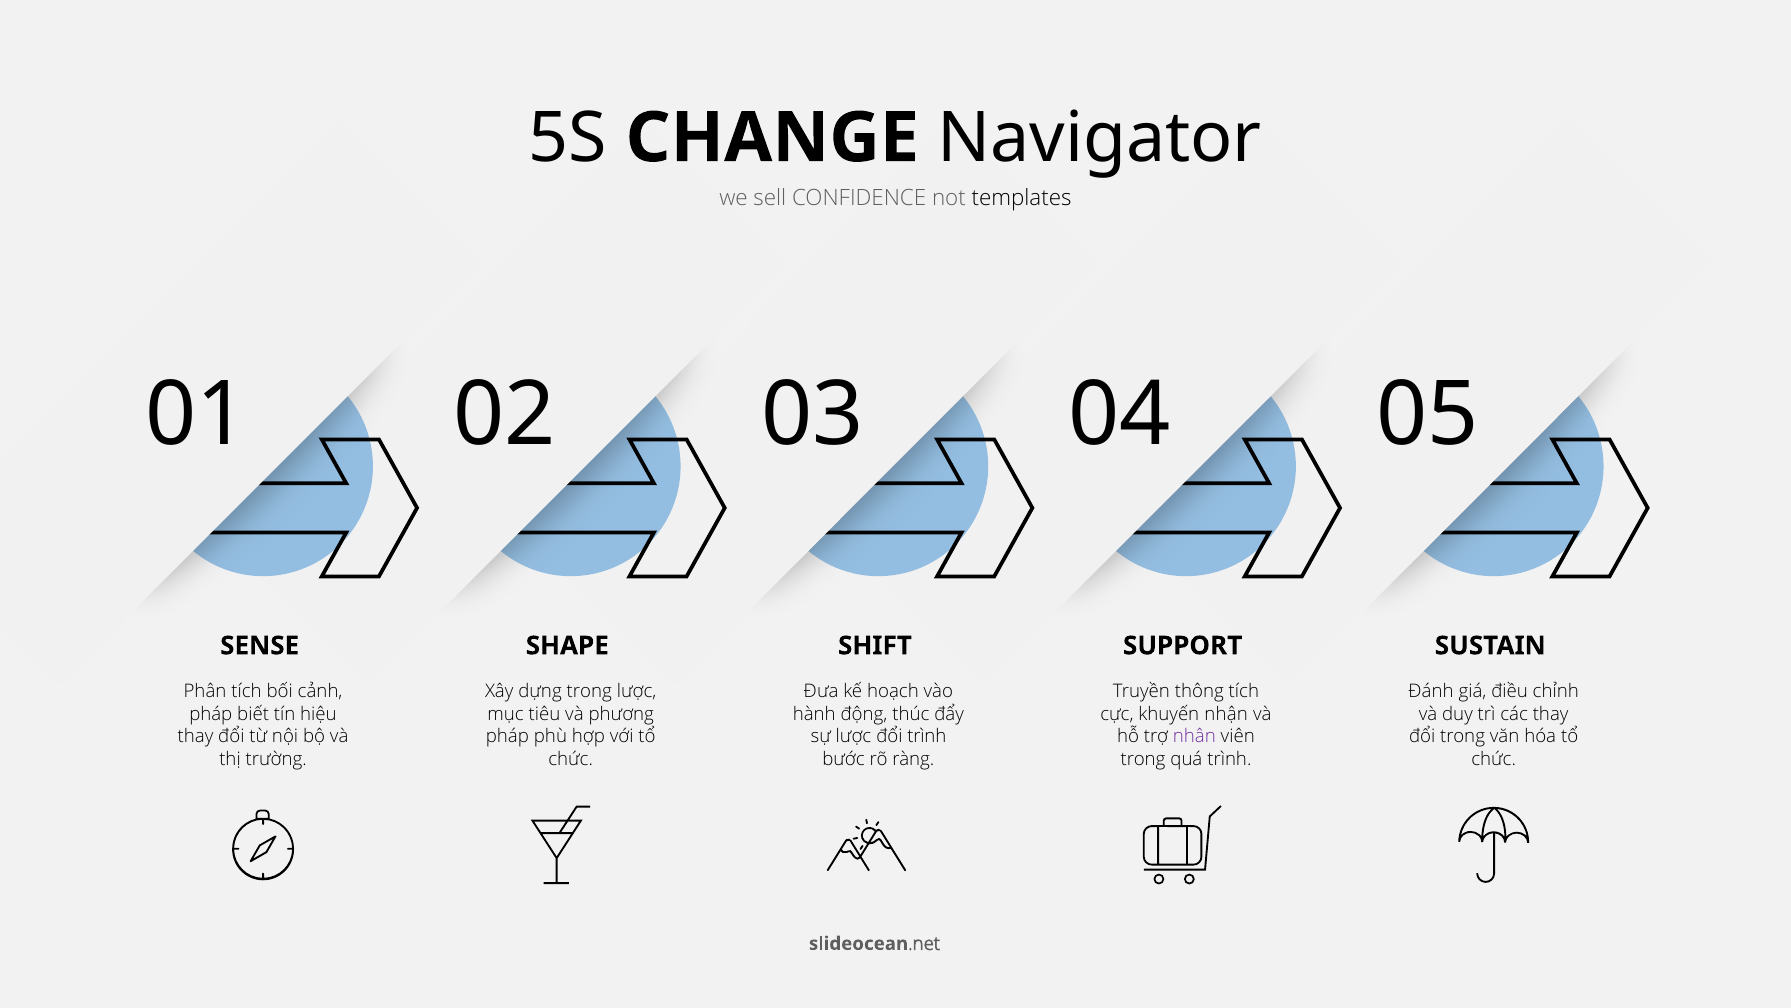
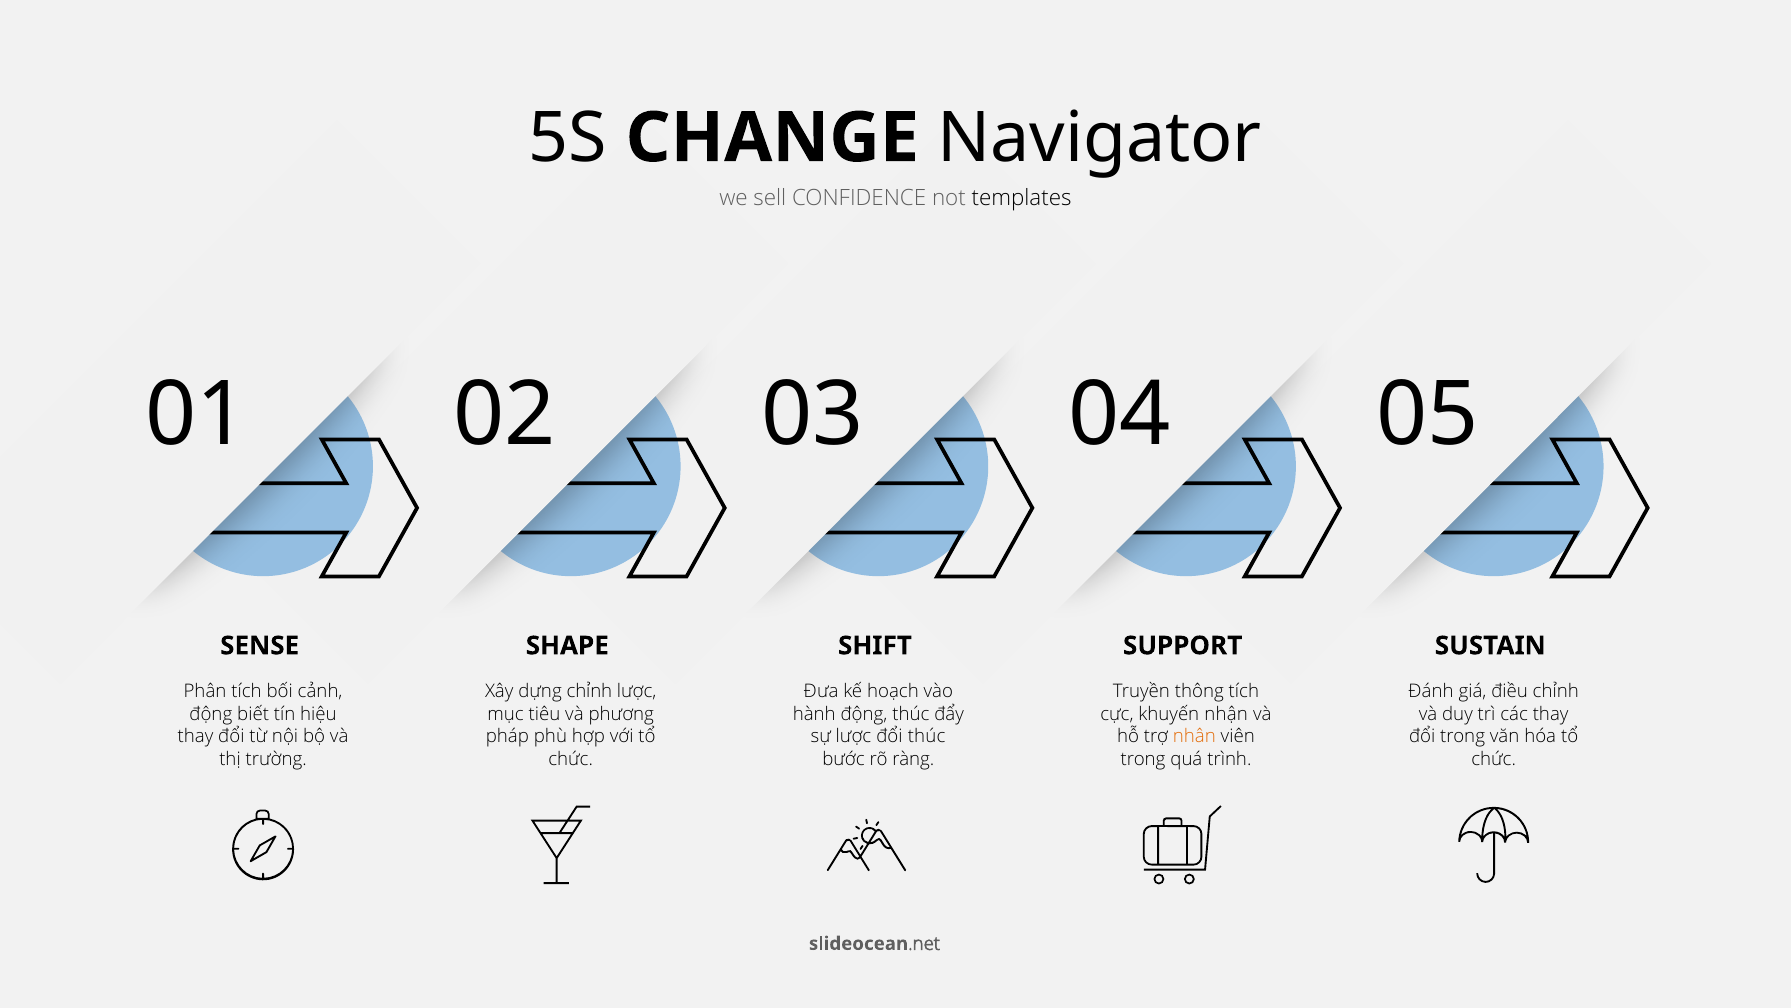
dựng trong: trong -> chỉnh
pháp at (211, 714): pháp -> động
đổi trình: trình -> thúc
nhân colour: purple -> orange
